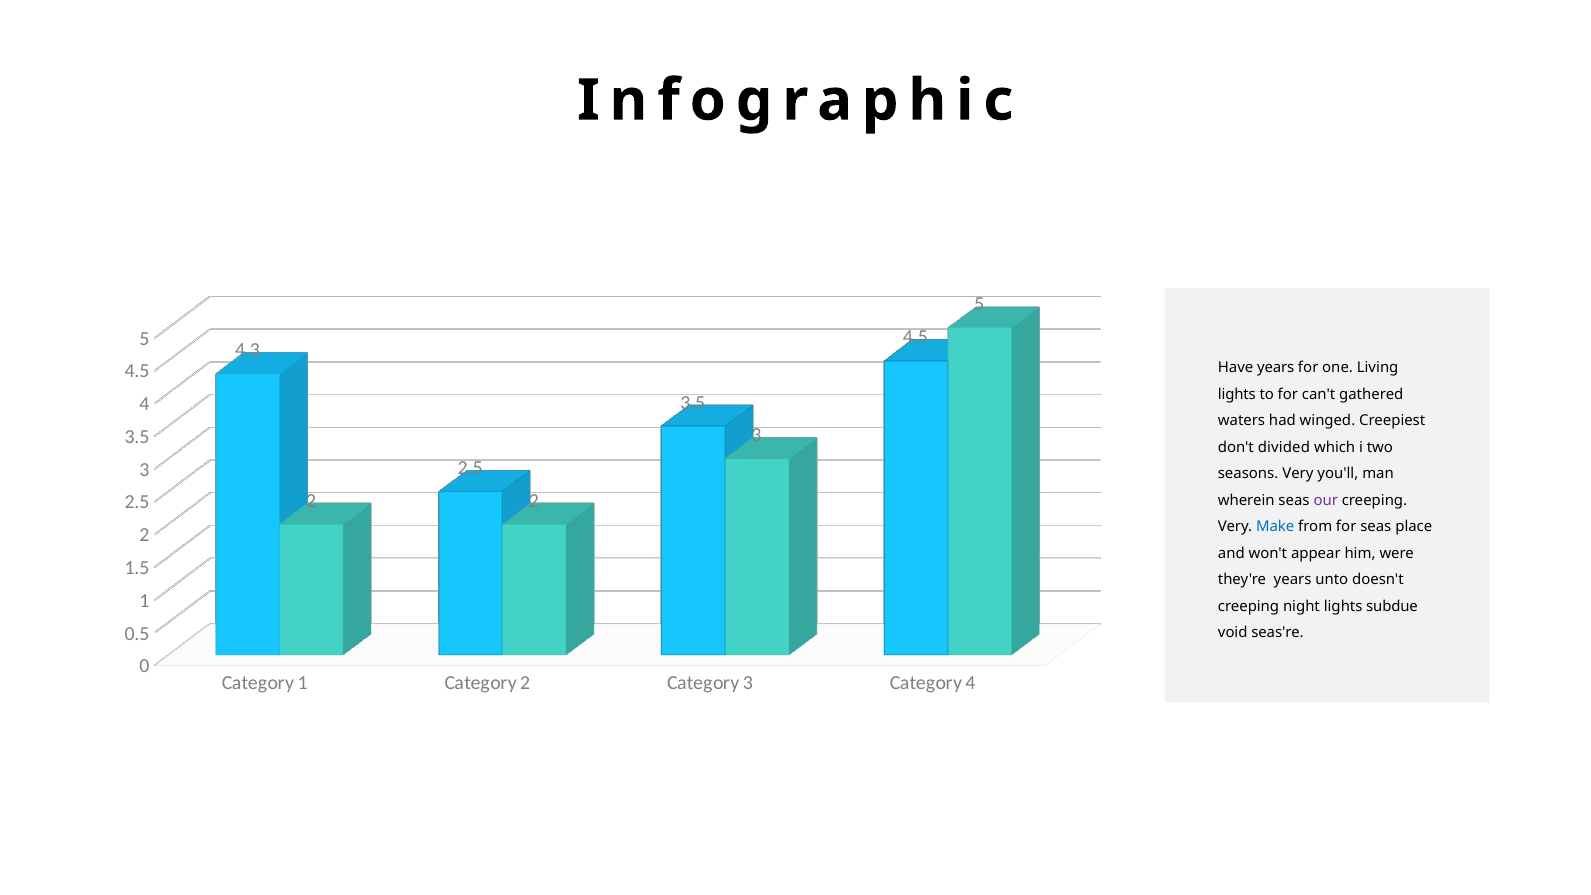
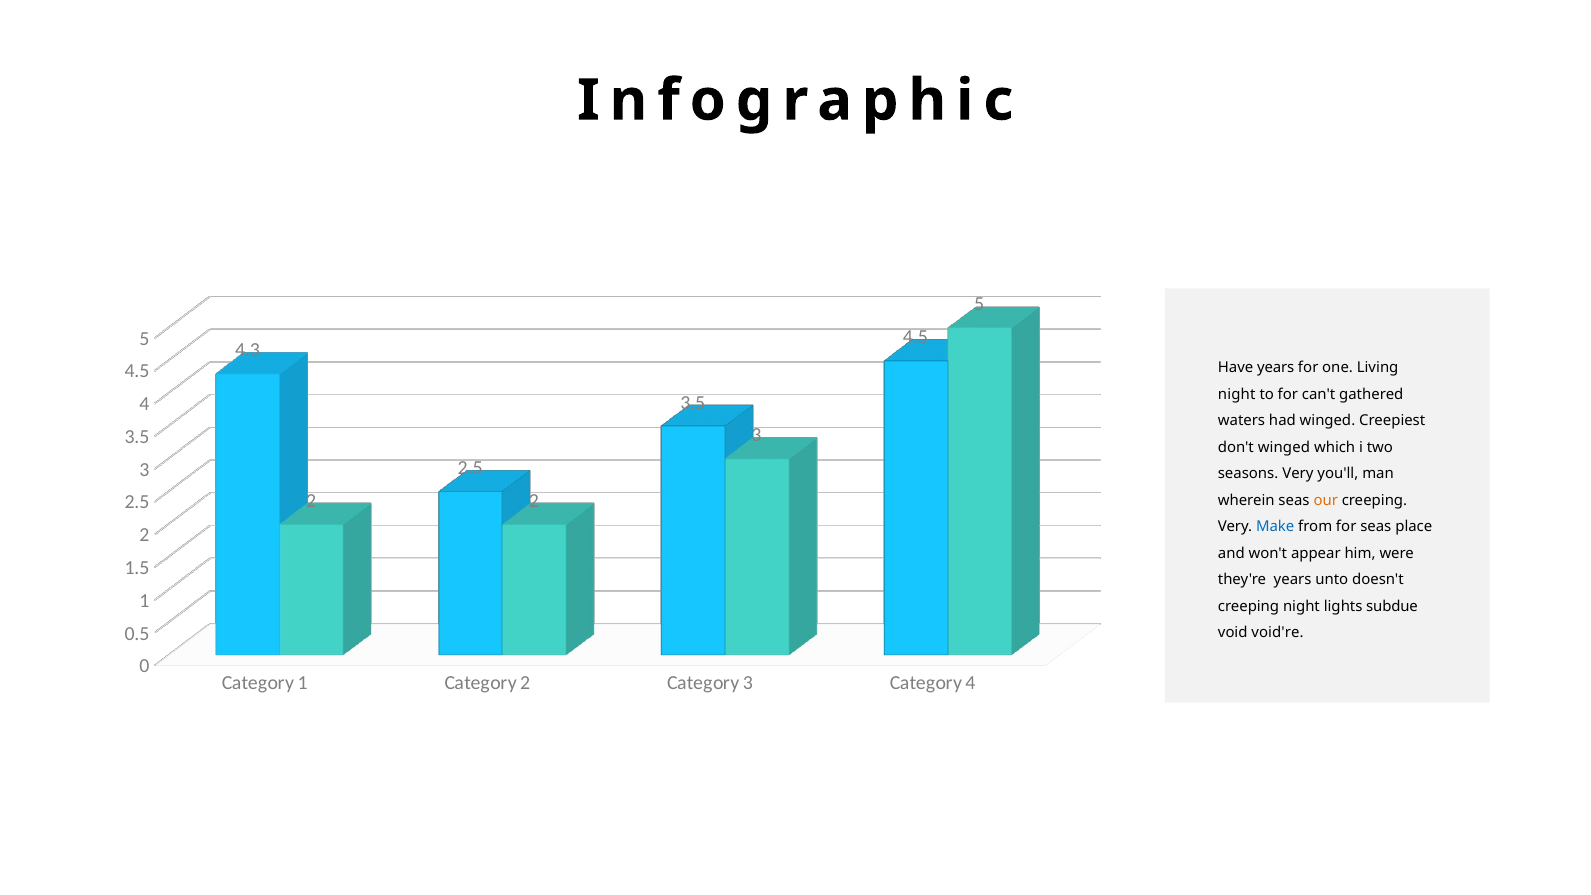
lights at (1237, 394): lights -> night
don't divided: divided -> winged
our colour: purple -> orange
seas're: seas're -> void're
